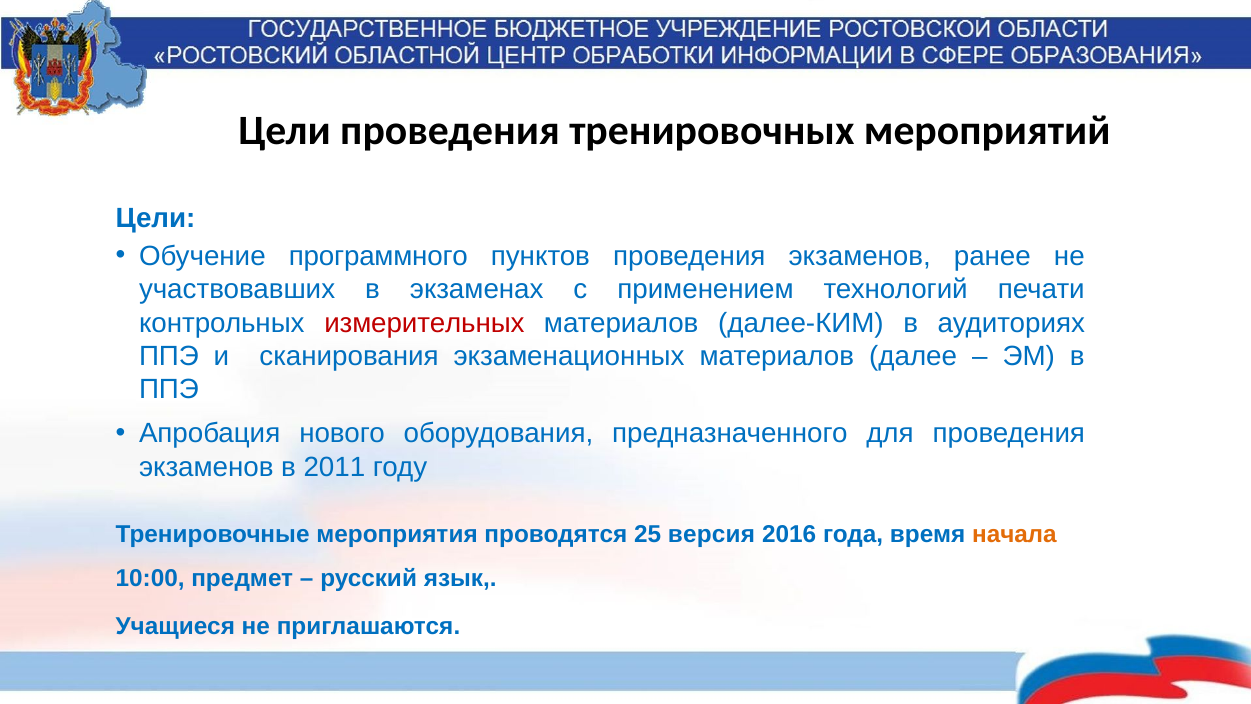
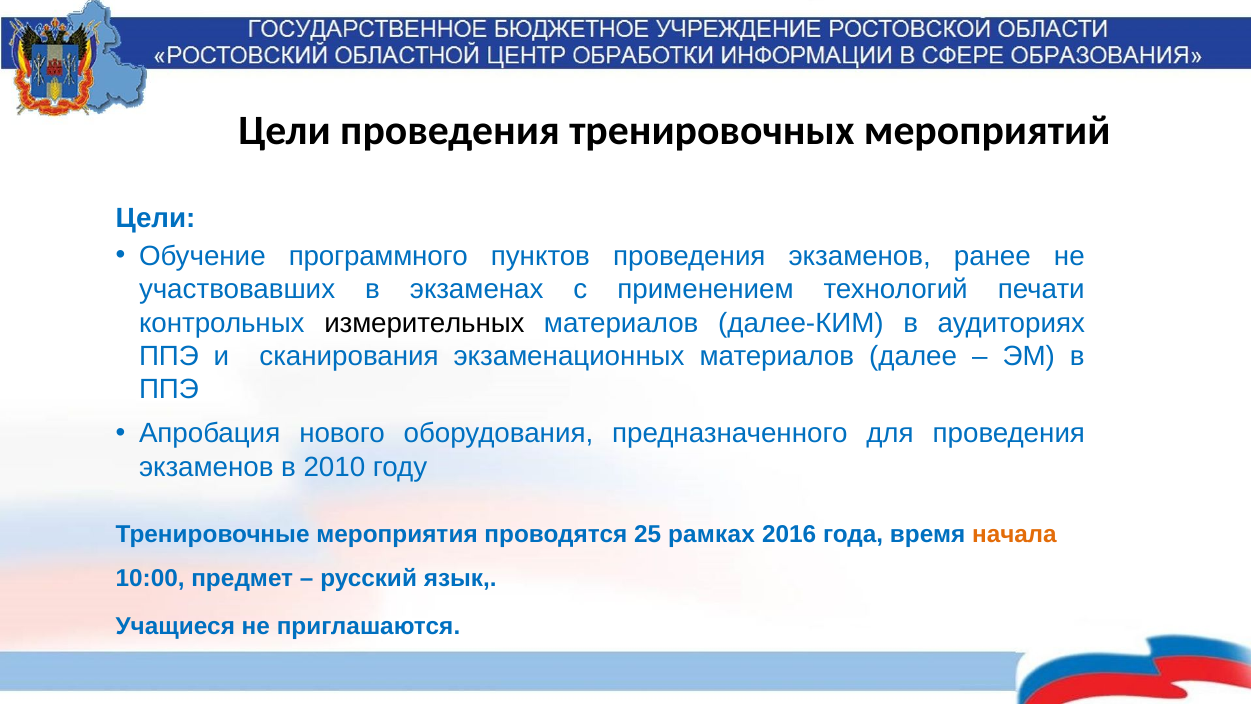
измерительных colour: red -> black
2011: 2011 -> 2010
версия: версия -> рамках
